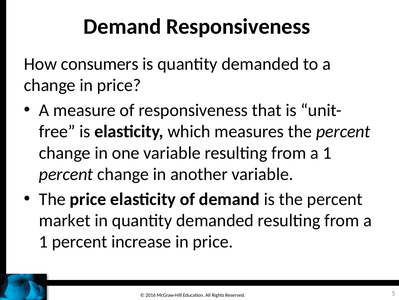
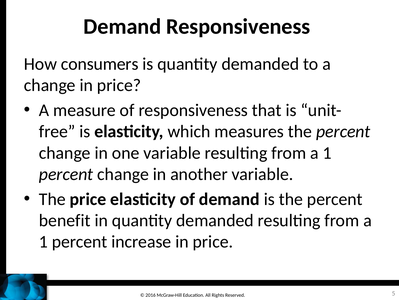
market: market -> benefit
